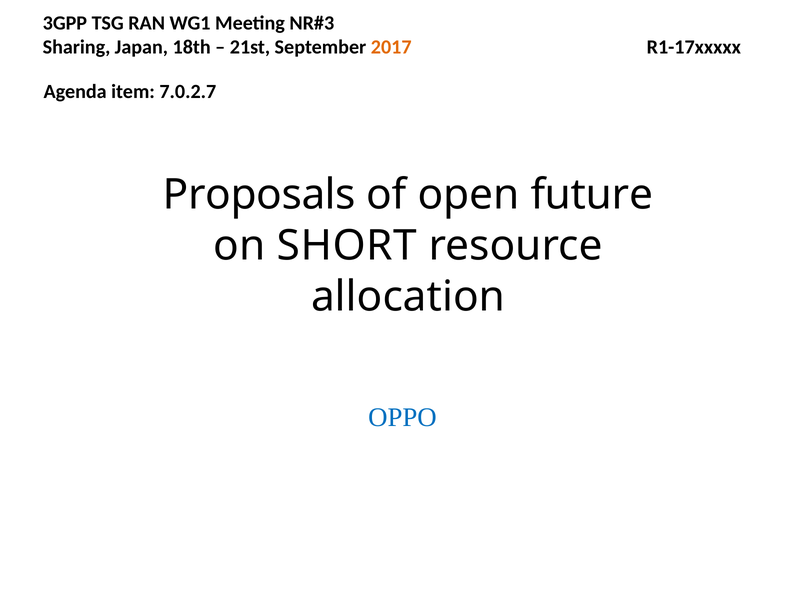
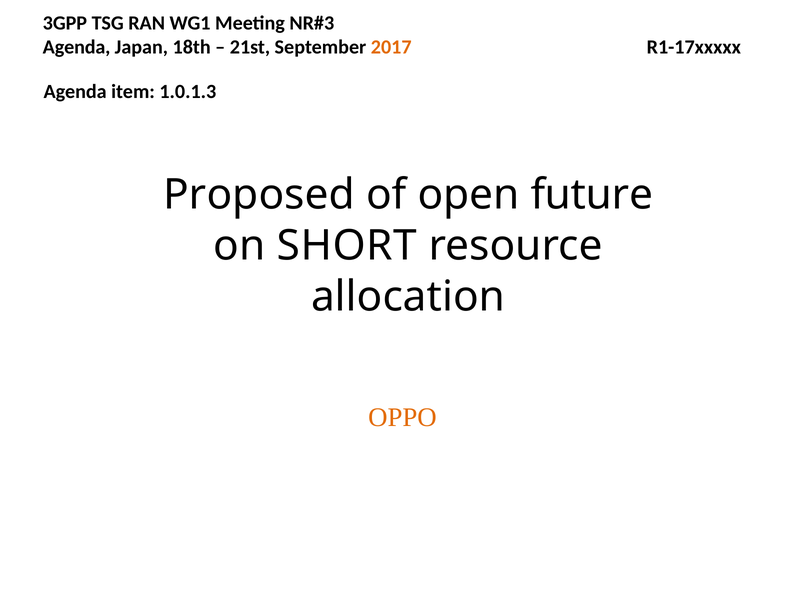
Sharing at (77, 47): Sharing -> Agenda
7.0.2.7: 7.0.2.7 -> 1.0.1.3
Proposals: Proposals -> Proposed
OPPO colour: blue -> orange
